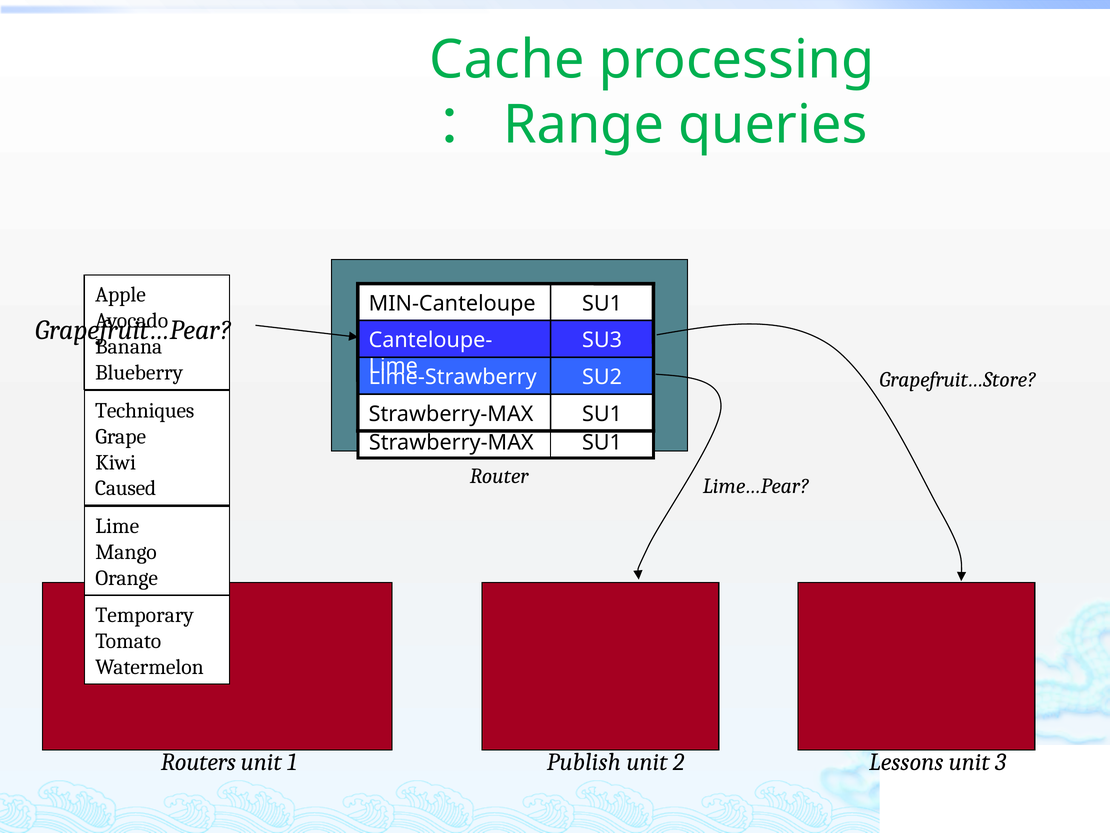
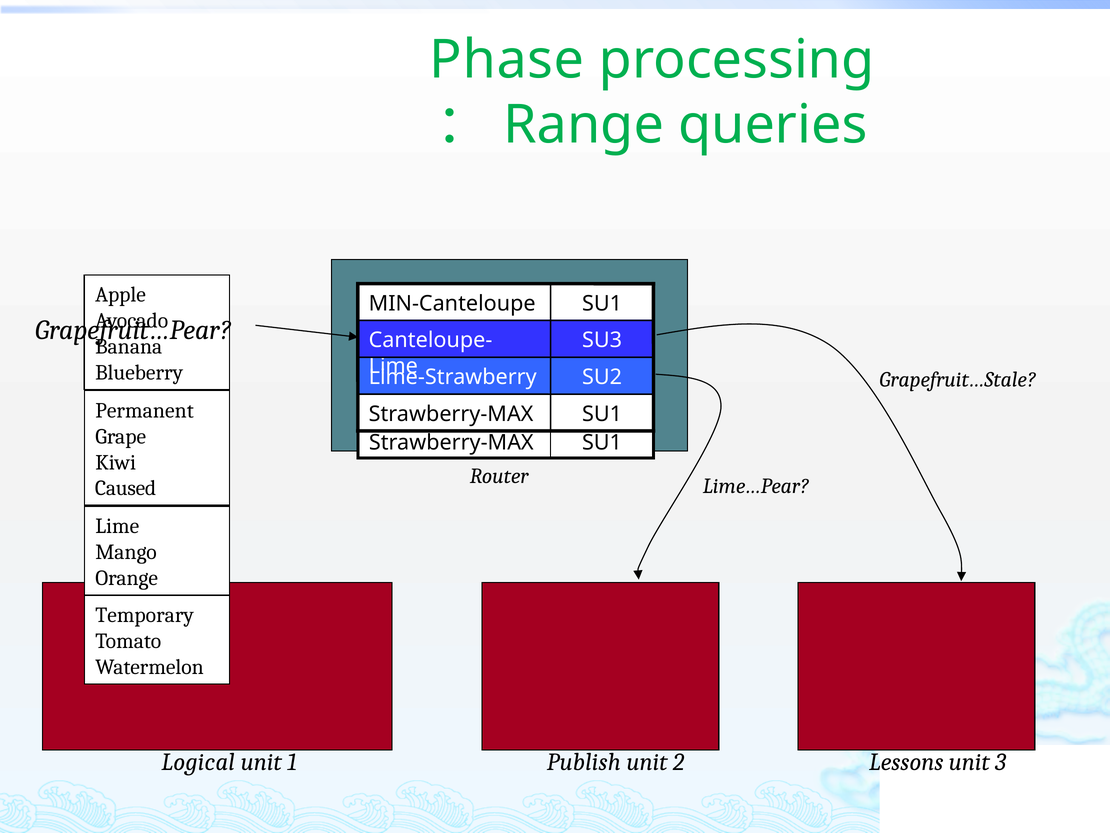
Cache: Cache -> Phase
Grapefruit…Store: Grapefruit…Store -> Grapefruit…Stale
Techniques: Techniques -> Permanent
Routers: Routers -> Logical
